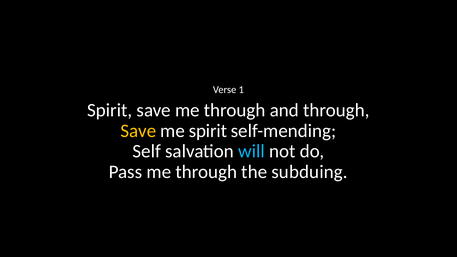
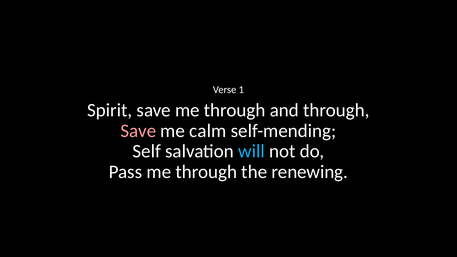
Save at (138, 131) colour: yellow -> pink
me spirit: spirit -> calm
subduing: subduing -> renewing
